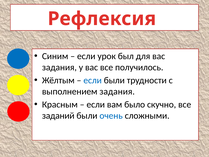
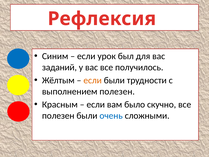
задания at (59, 67): задания -> заданий
если at (93, 80) colour: blue -> orange
выполнением задания: задания -> полезен
заданий at (58, 115): заданий -> полезен
